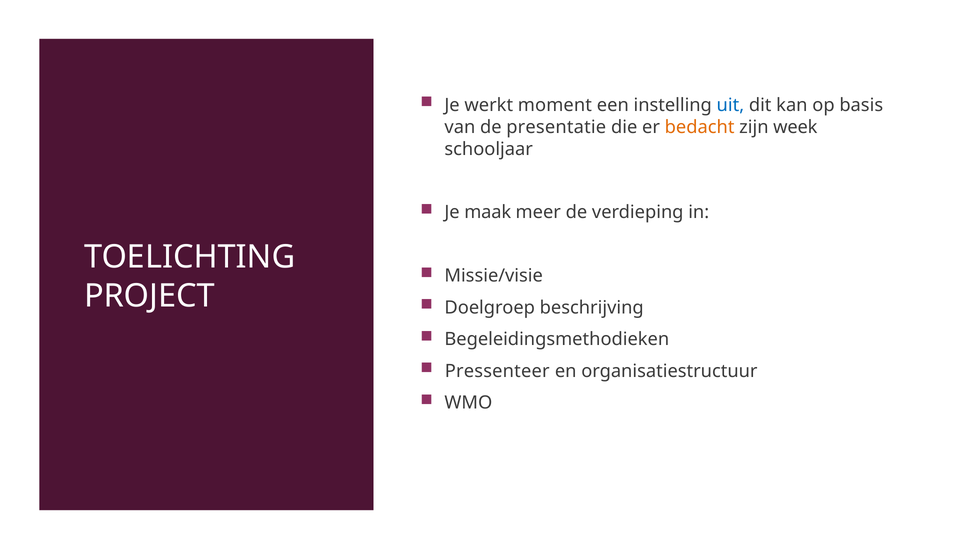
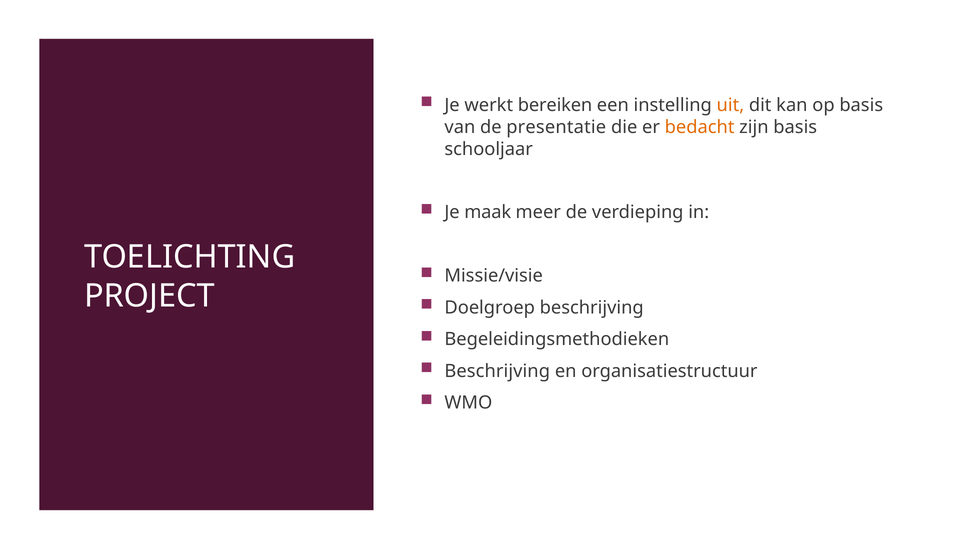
moment: moment -> bereiken
uit colour: blue -> orange
zijn week: week -> basis
Pressenteer at (497, 371): Pressenteer -> Beschrijving
